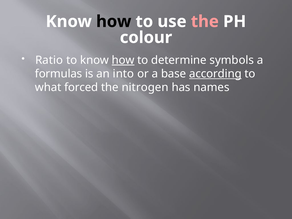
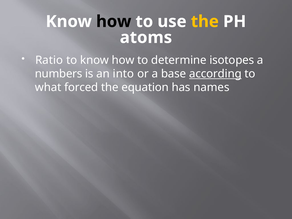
the at (205, 22) colour: pink -> yellow
colour: colour -> atoms
how at (123, 60) underline: present -> none
symbols: symbols -> isotopes
formulas: formulas -> numbers
nitrogen: nitrogen -> equation
